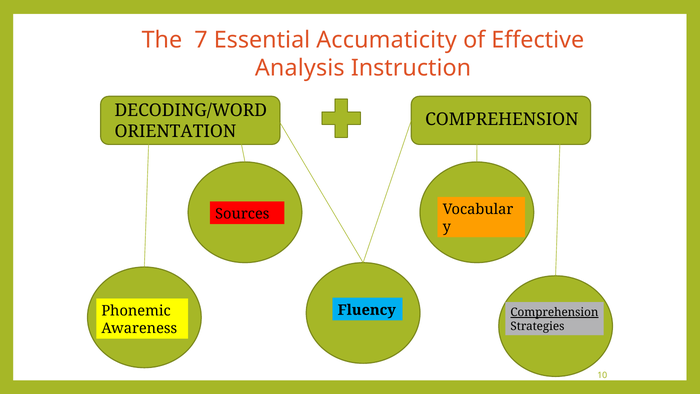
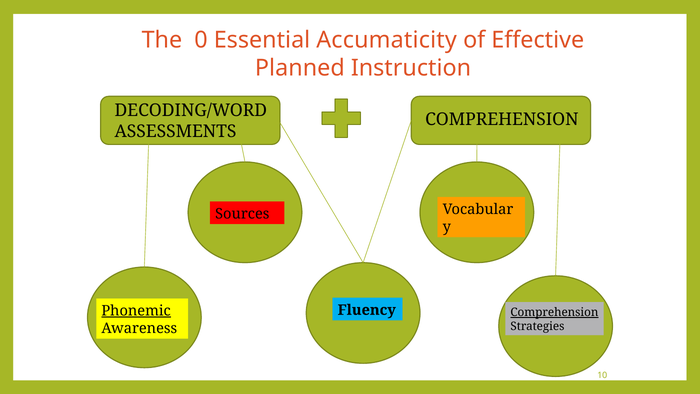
7: 7 -> 0
Analysis: Analysis -> Planned
ORIENTATION: ORIENTATION -> ASSESSMENTS
Phonemic underline: none -> present
